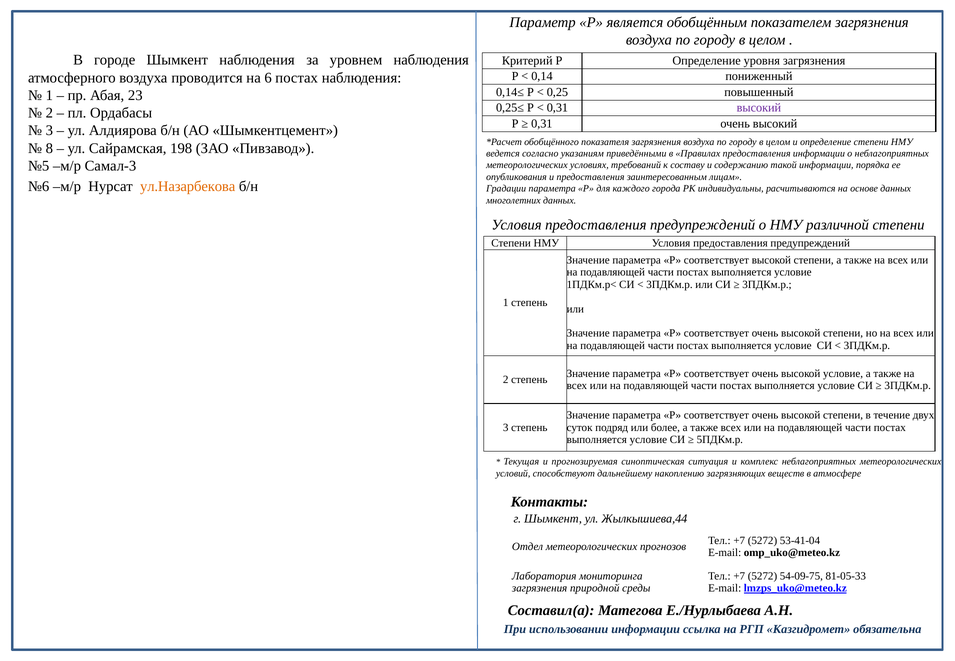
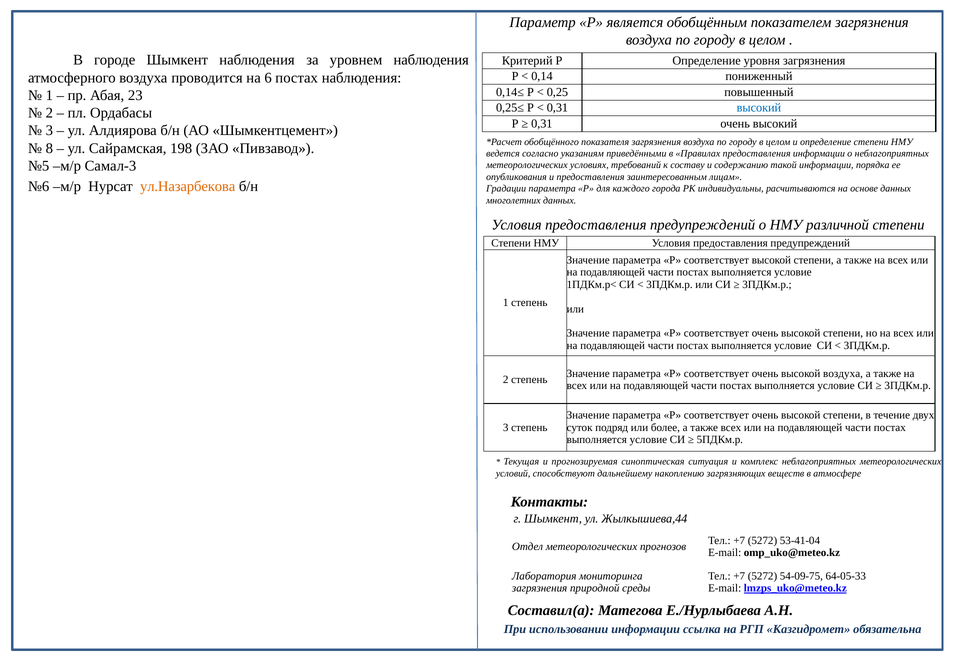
высокий at (759, 108) colour: purple -> blue
высокой условие: условие -> воздуха
81-05-33: 81-05-33 -> 64-05-33
